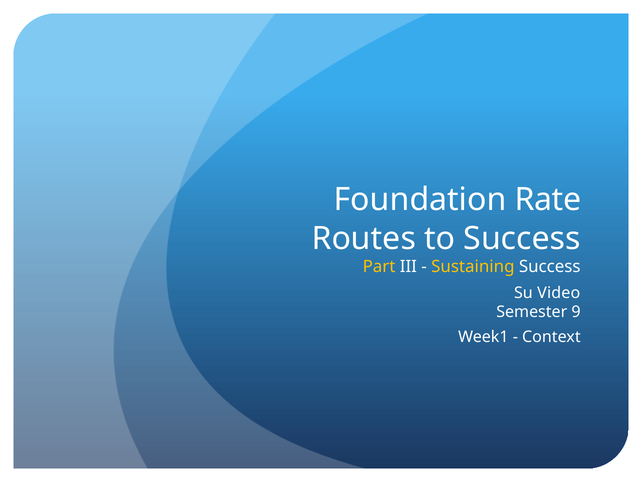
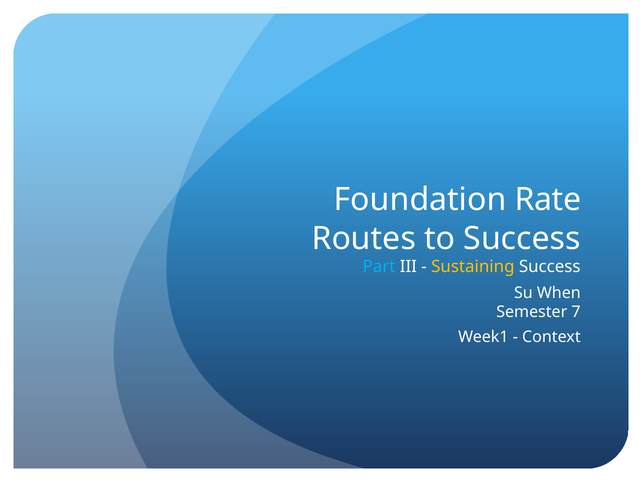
Part colour: yellow -> light blue
Video: Video -> When
9: 9 -> 7
